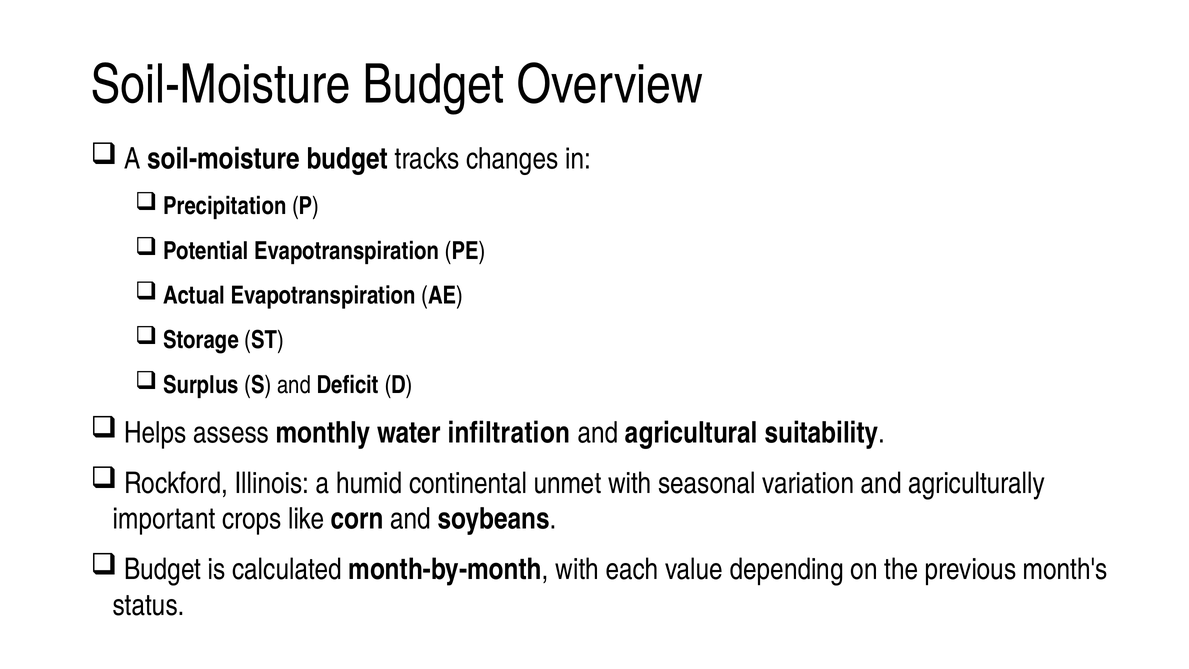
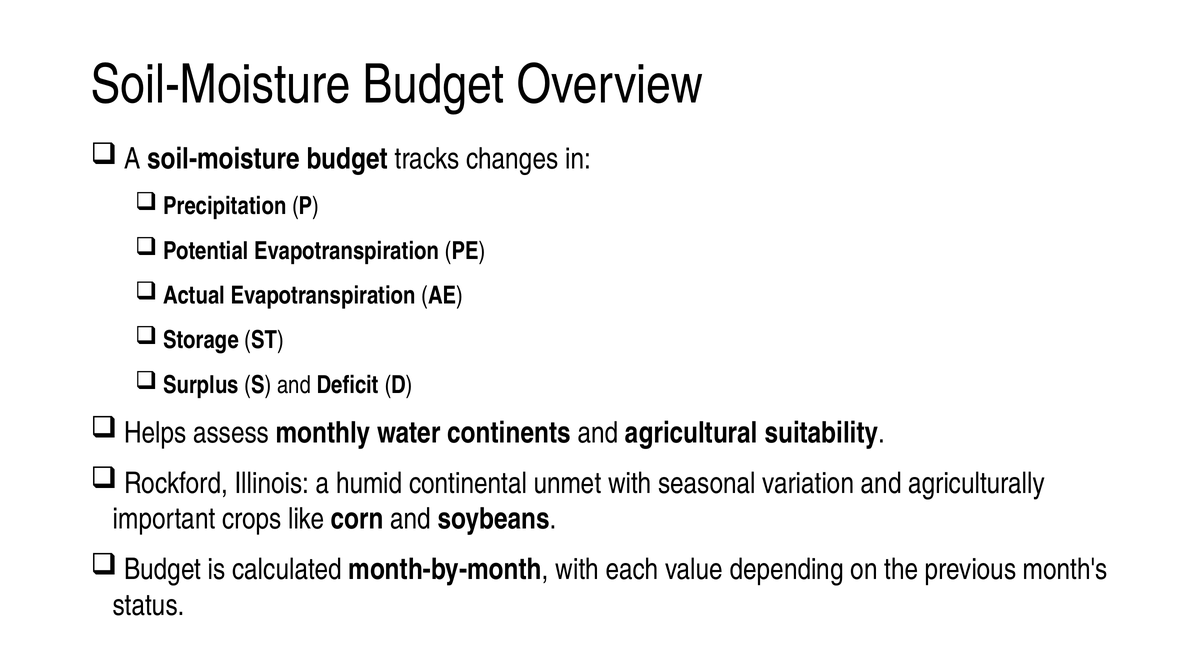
infiltration: infiltration -> continents
